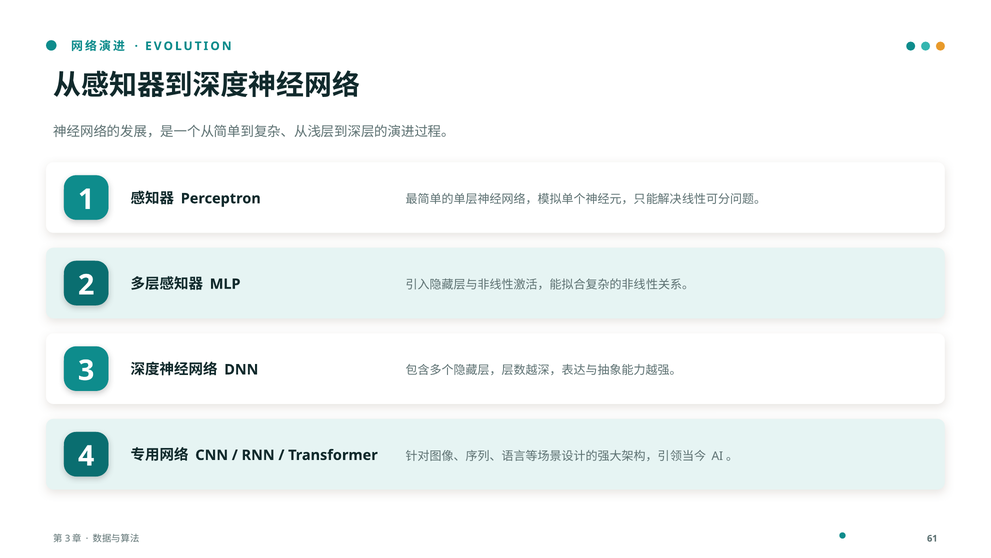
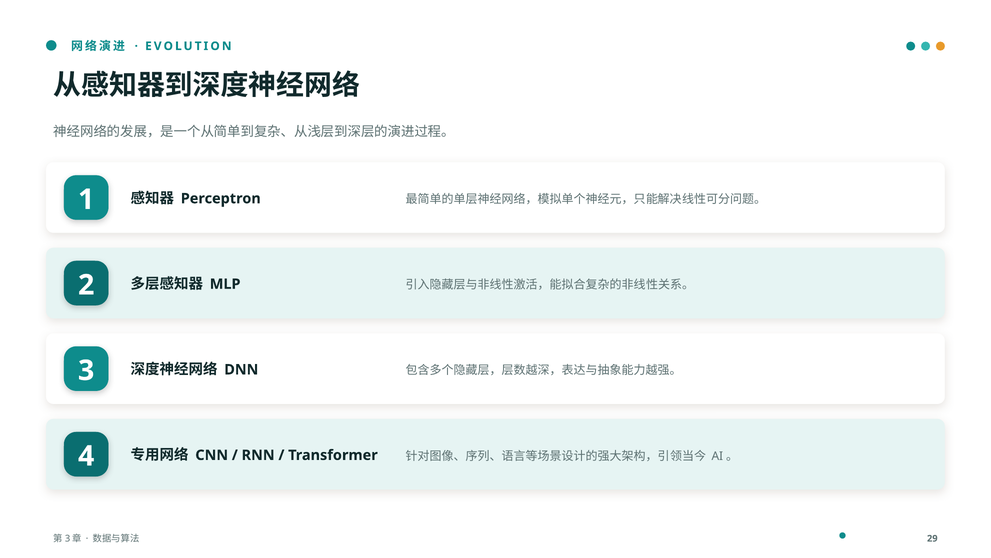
61: 61 -> 29
